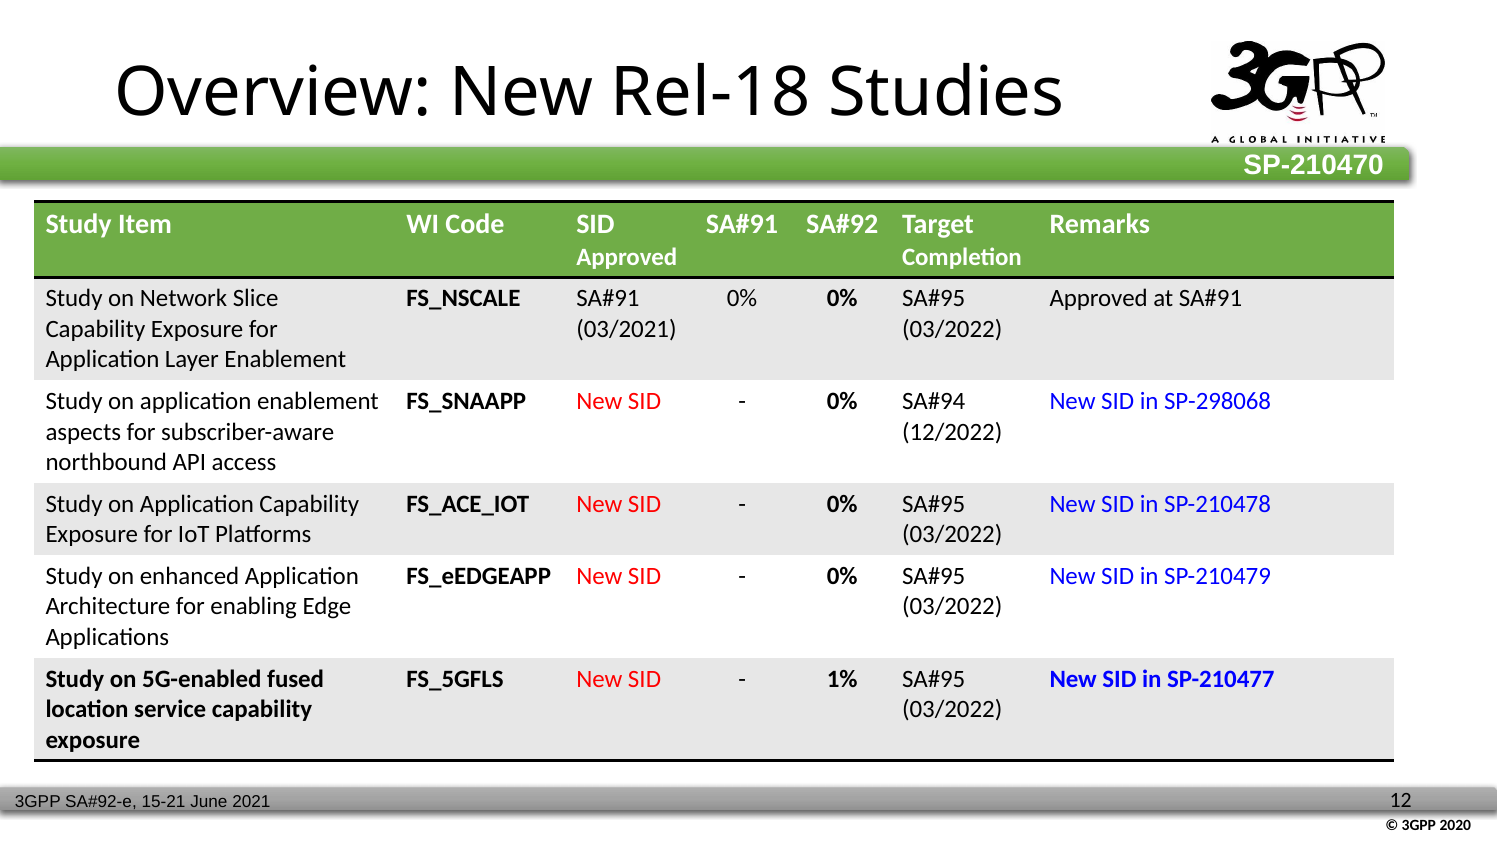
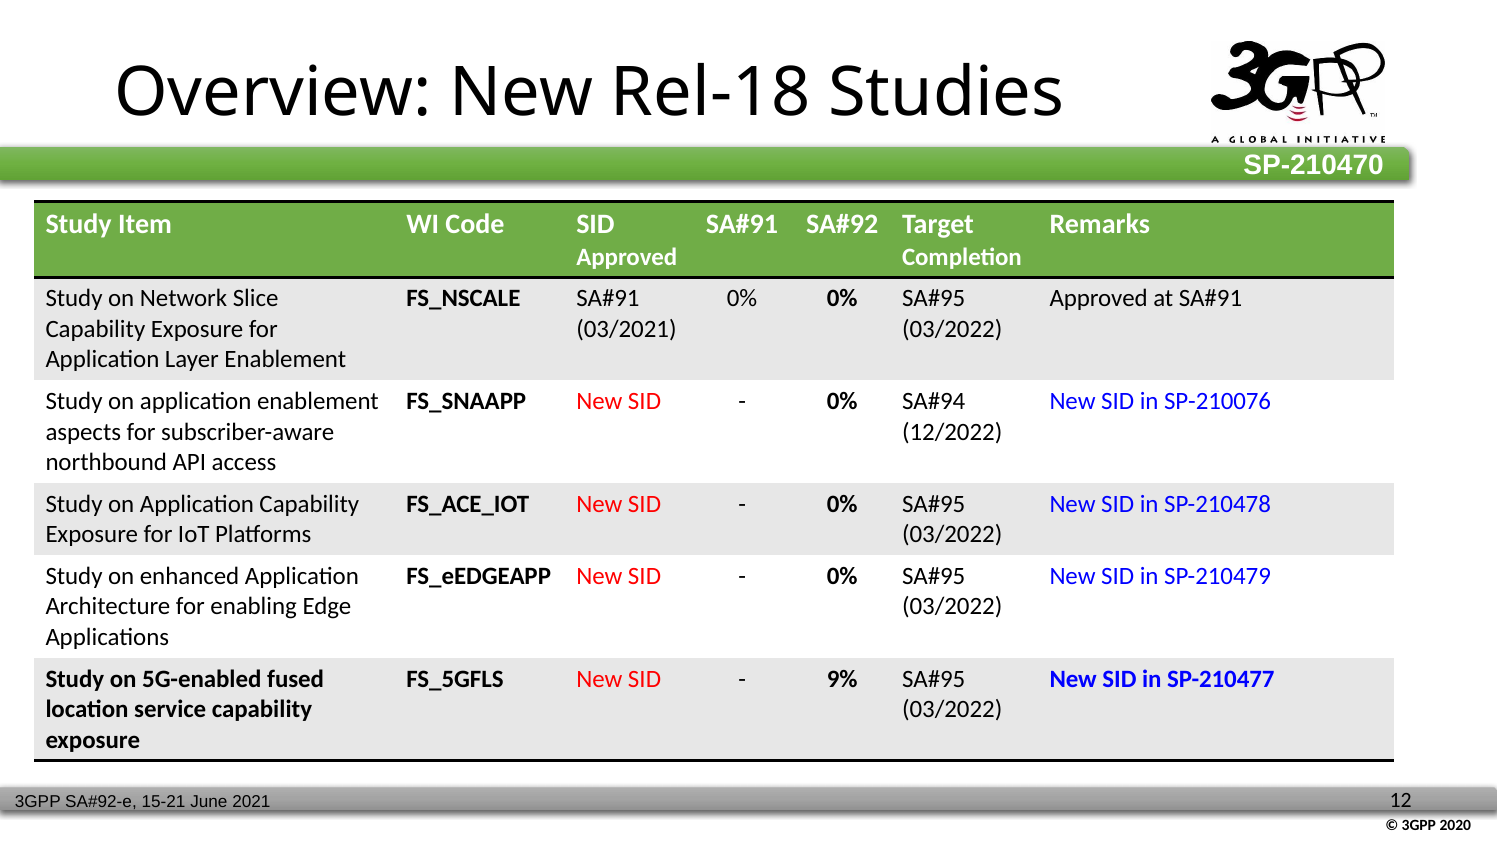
SP-298068: SP-298068 -> SP-210076
1%: 1% -> 9%
